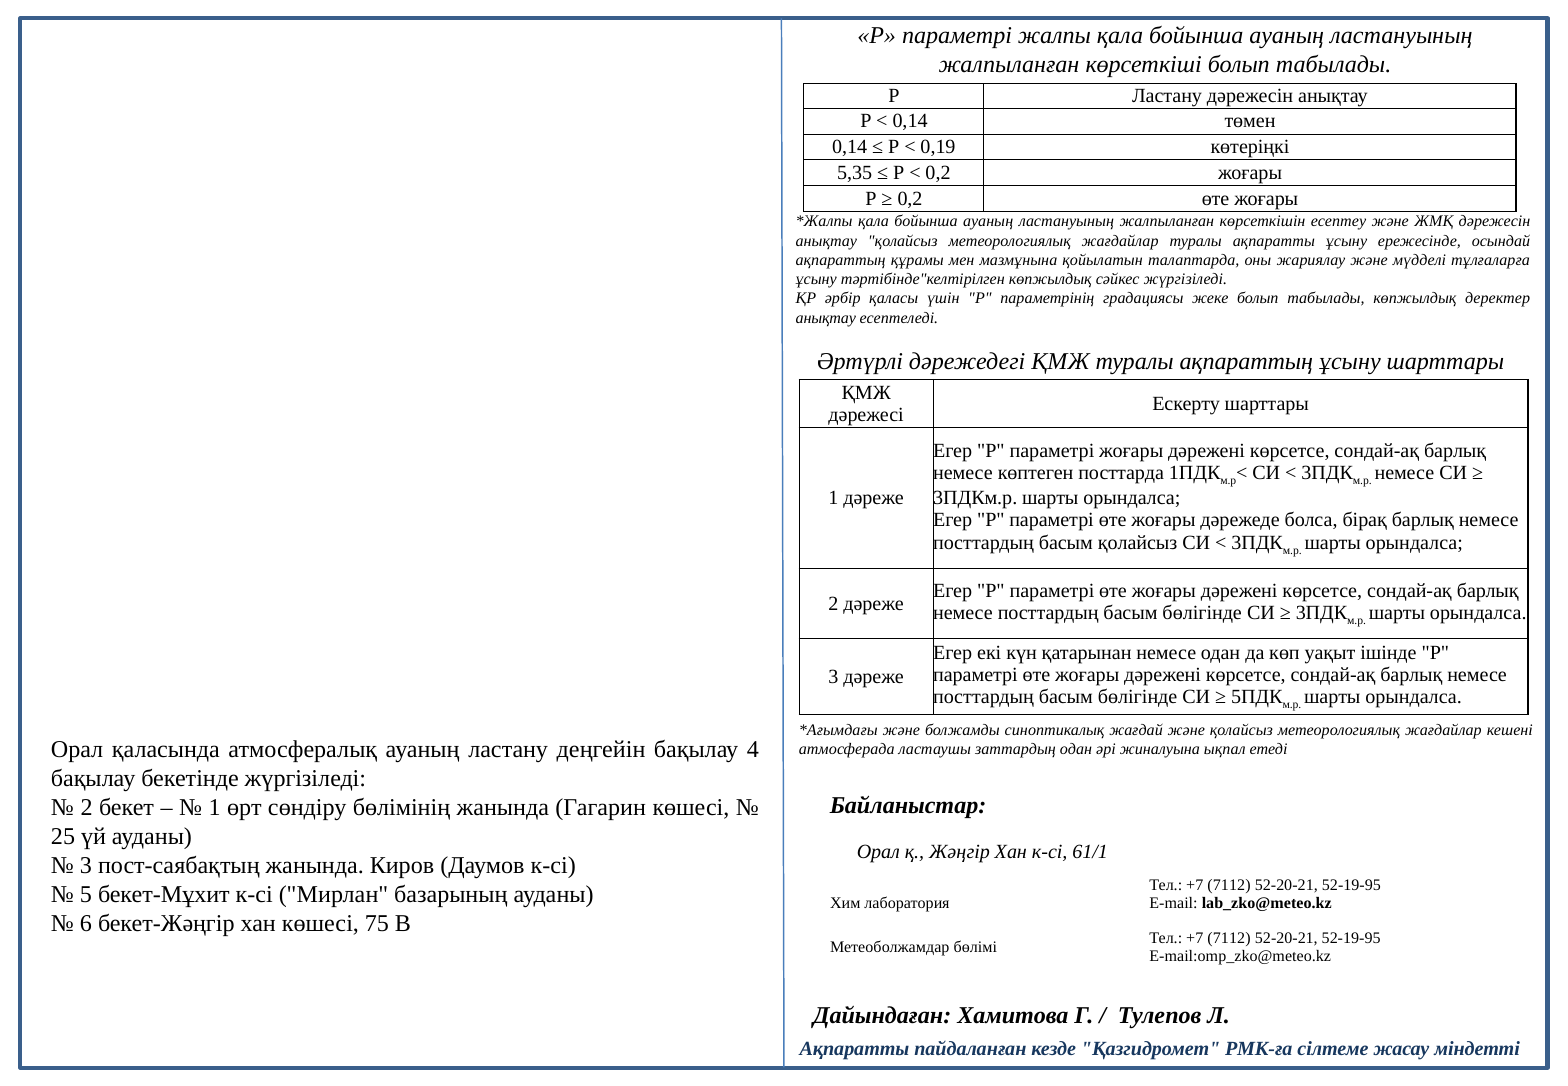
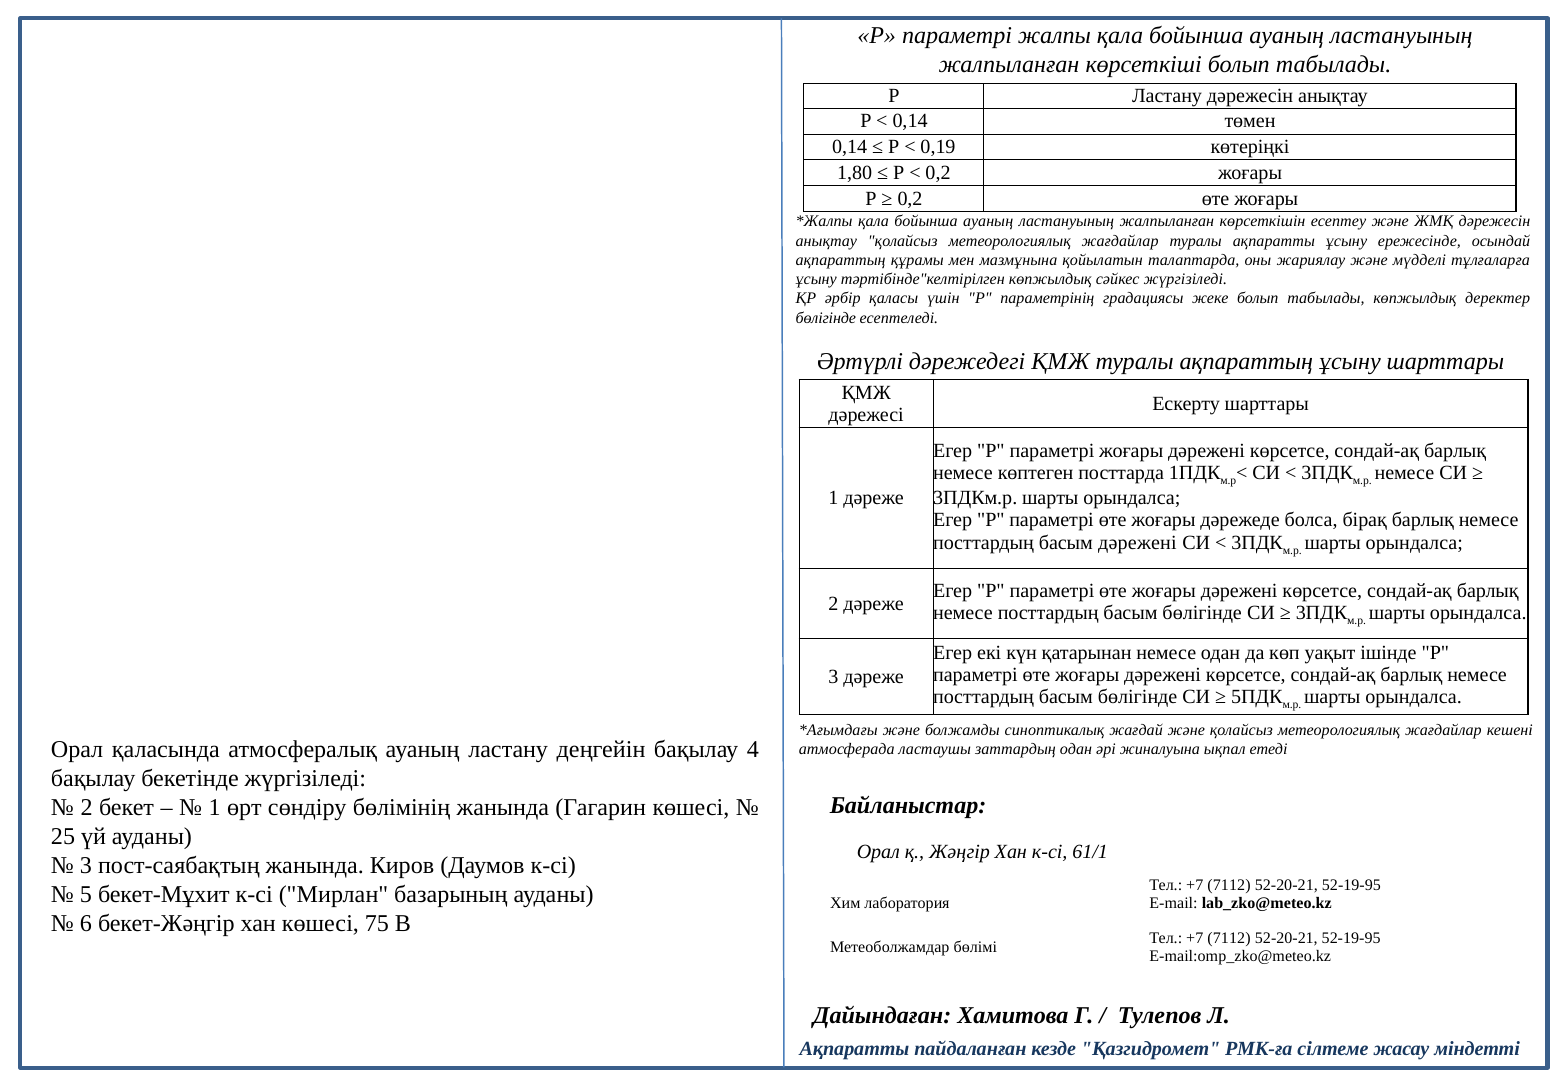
5,35: 5,35 -> 1,80
анықтау at (826, 318): анықтау -> бөлігінде
басым қолайсыз: қолайсыз -> дәрежені
